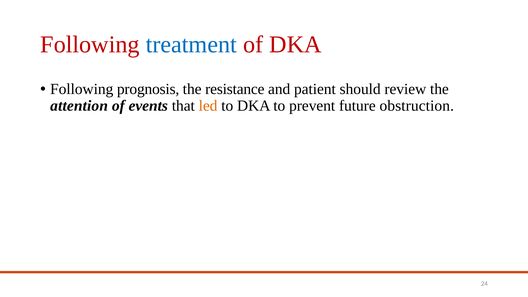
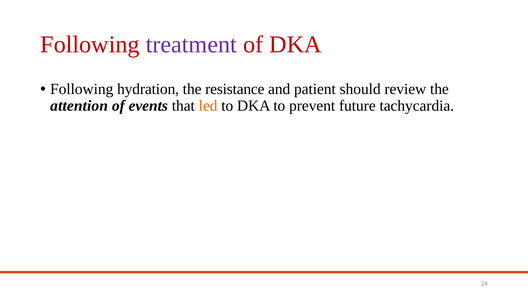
treatment colour: blue -> purple
prognosis: prognosis -> hydration
obstruction: obstruction -> tachycardia
